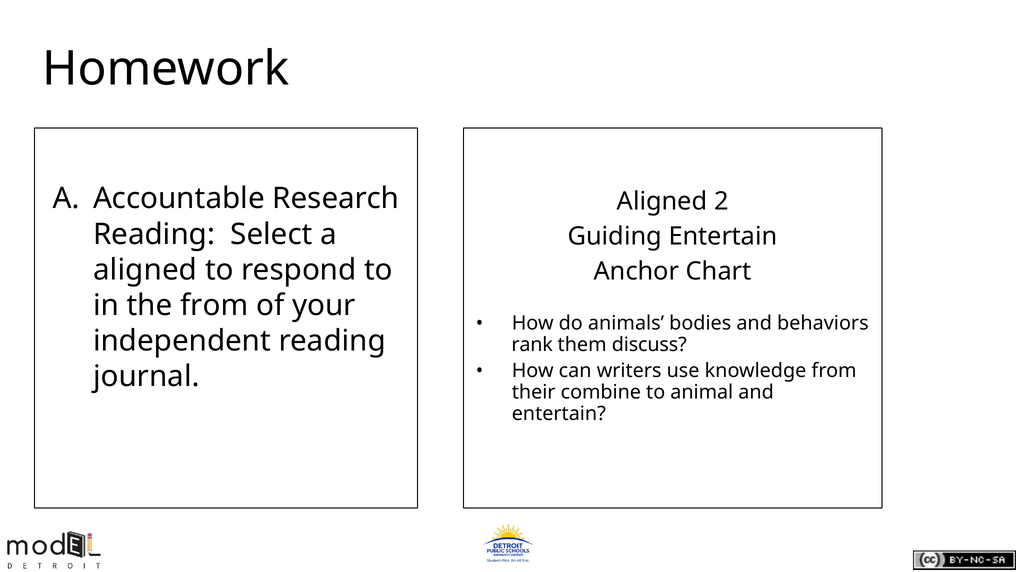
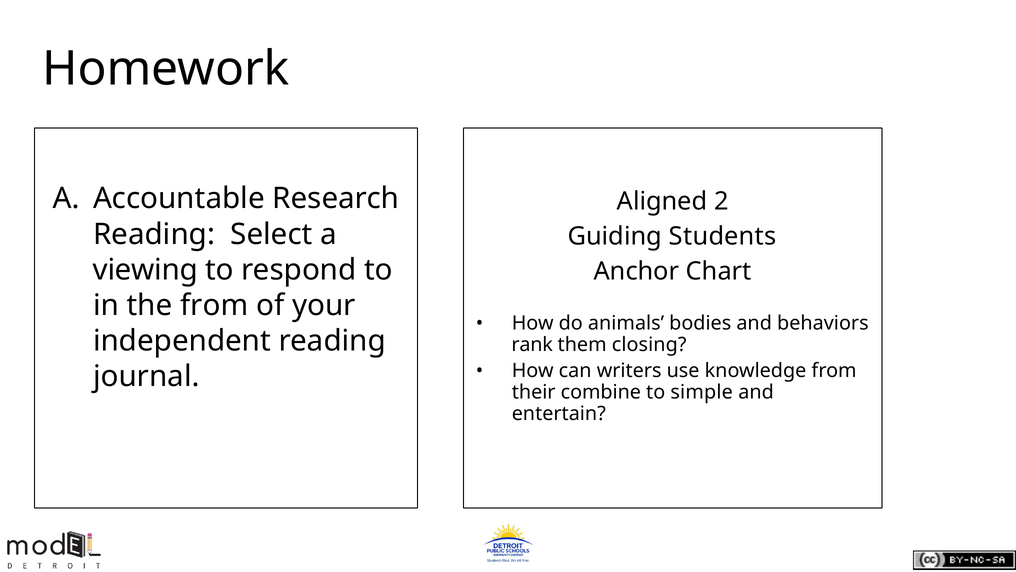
Guiding Entertain: Entertain -> Students
aligned at (145, 270): aligned -> viewing
discuss: discuss -> closing
animal: animal -> simple
